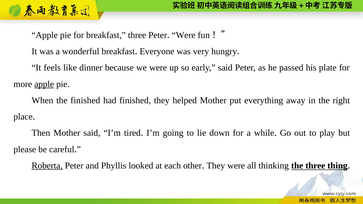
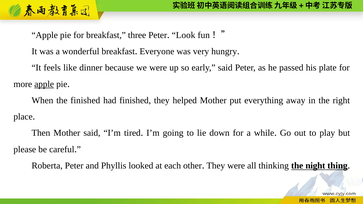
Were at (184, 35): Were -> Look
Roberta underline: present -> none
the three: three -> night
